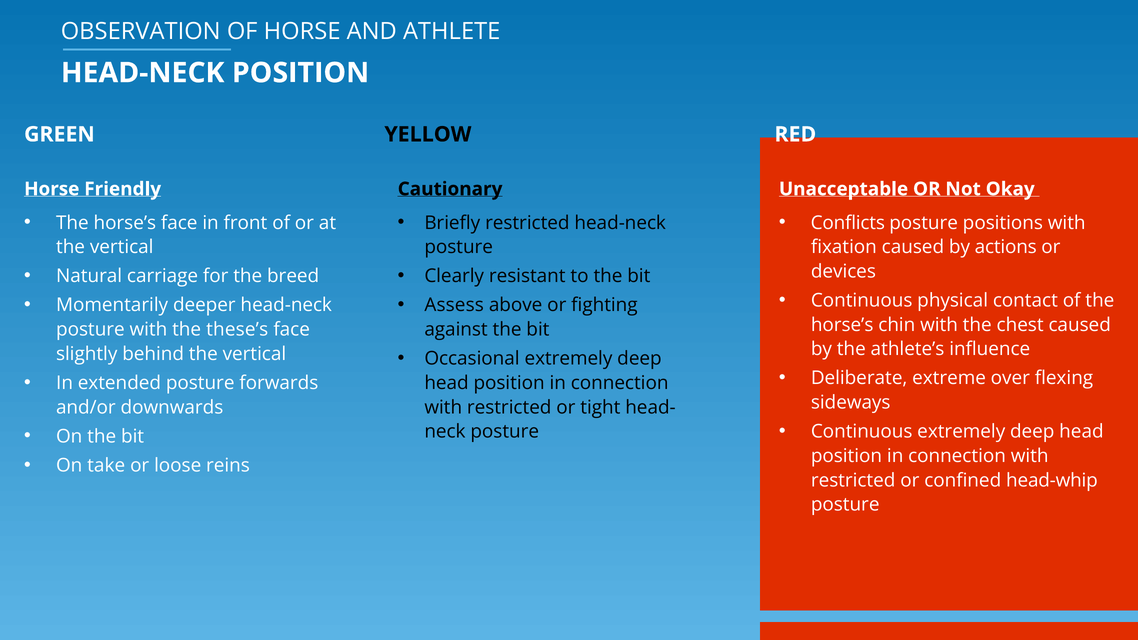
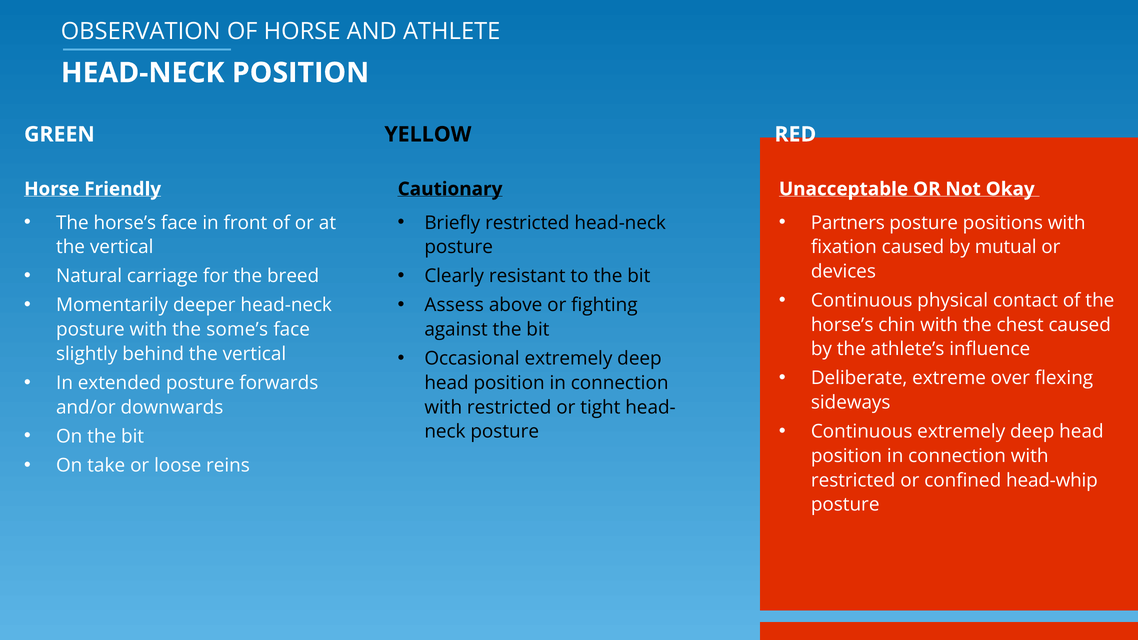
Conflicts: Conflicts -> Partners
actions: actions -> mutual
these’s: these’s -> some’s
